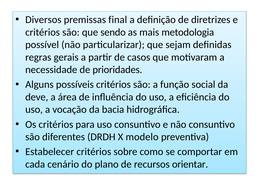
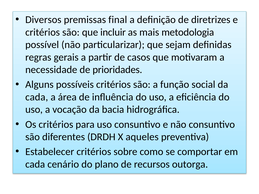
sendo: sendo -> incluir
deve at (37, 97): deve -> cada
modelo: modelo -> aqueles
orientar: orientar -> outorga
